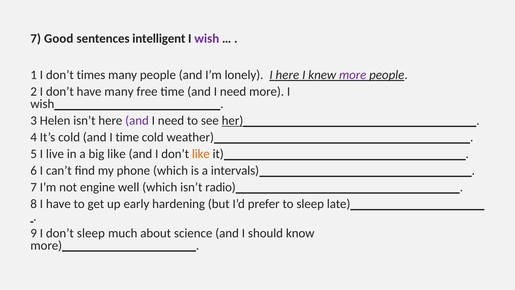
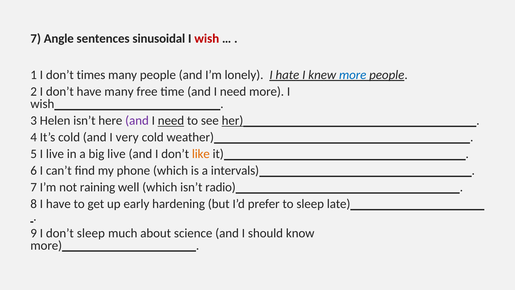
Good: Good -> Angle
intelligent: intelligent -> sinusoidal
wish at (207, 39) colour: purple -> red
I here: here -> hate
more at (353, 75) colour: purple -> blue
need at (171, 121) underline: none -> present
I time: time -> very
big like: like -> live
engine: engine -> raining
